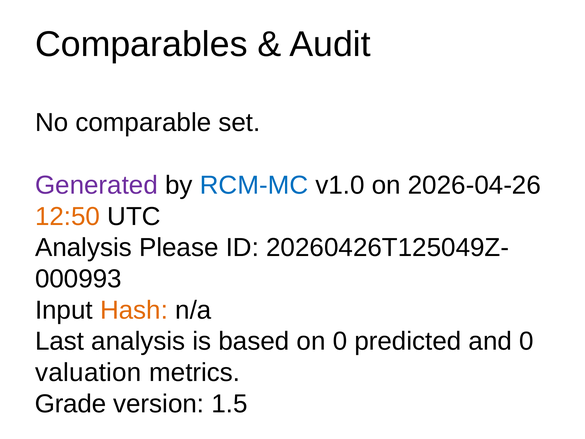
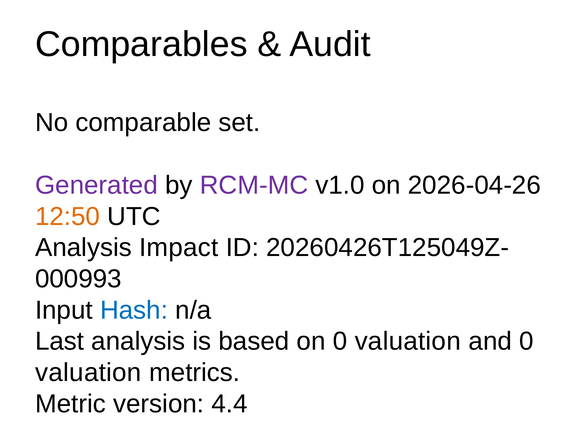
RCM-MC colour: blue -> purple
Please: Please -> Impact
Hash colour: orange -> blue
on 0 predicted: predicted -> valuation
Grade: Grade -> Metric
1.5: 1.5 -> 4.4
